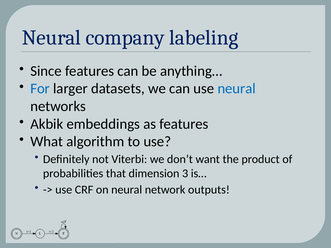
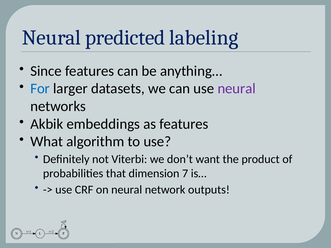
company: company -> predicted
neural at (237, 89) colour: blue -> purple
3: 3 -> 7
